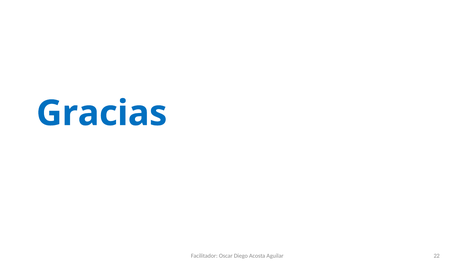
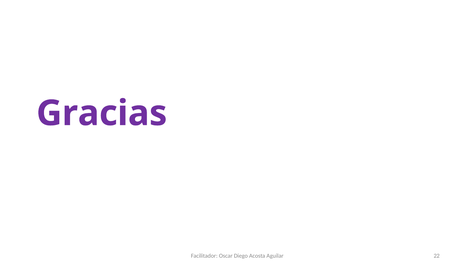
Gracias colour: blue -> purple
